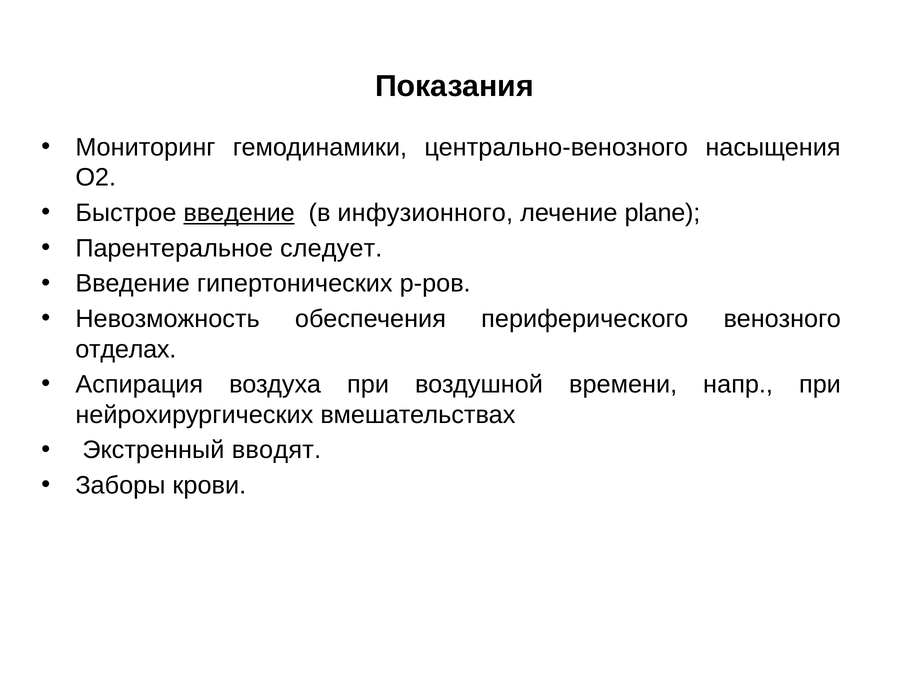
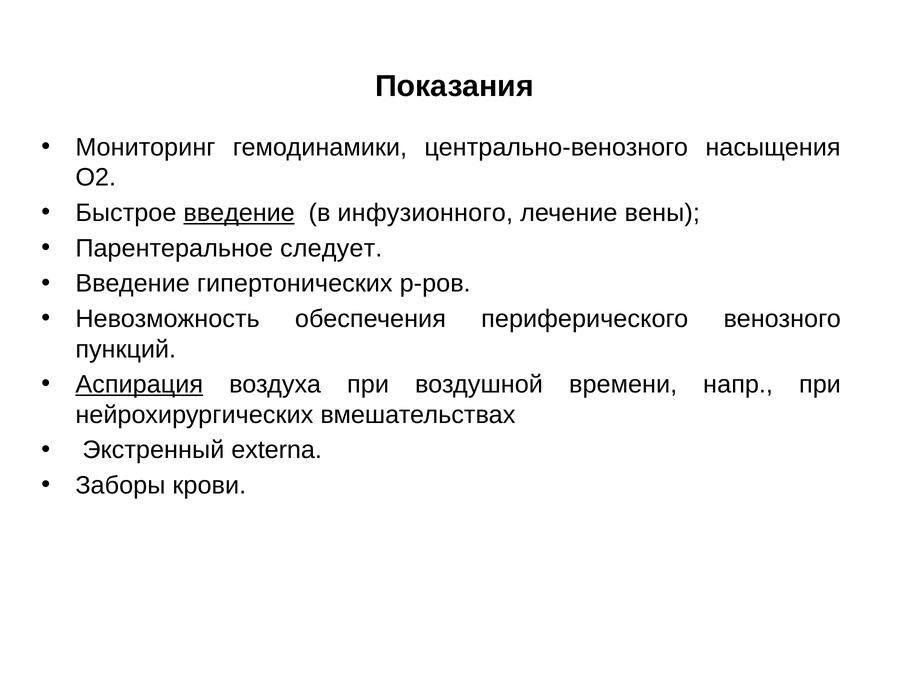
plane: plane -> вены
отделах: отделах -> пункций
Аспирация underline: none -> present
вводят: вводят -> externa
